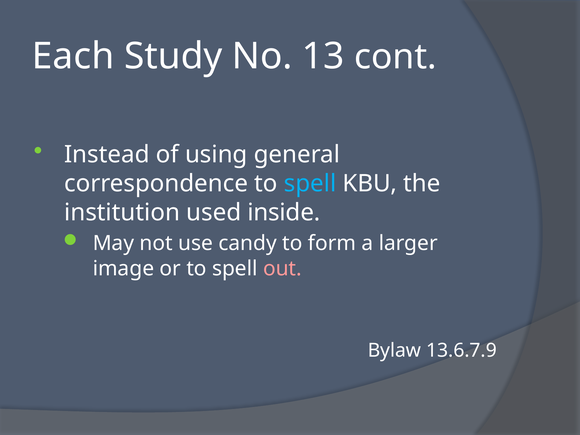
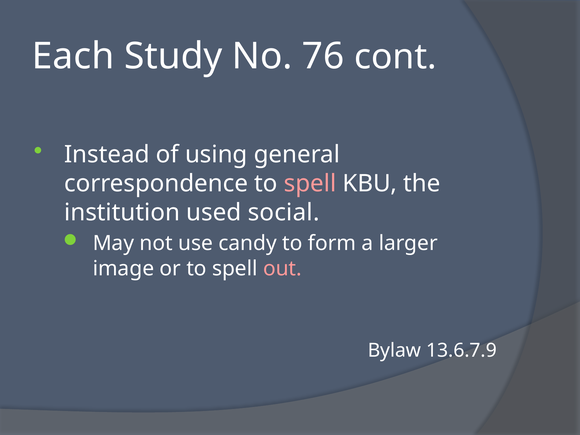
13: 13 -> 76
spell at (310, 183) colour: light blue -> pink
inside: inside -> social
